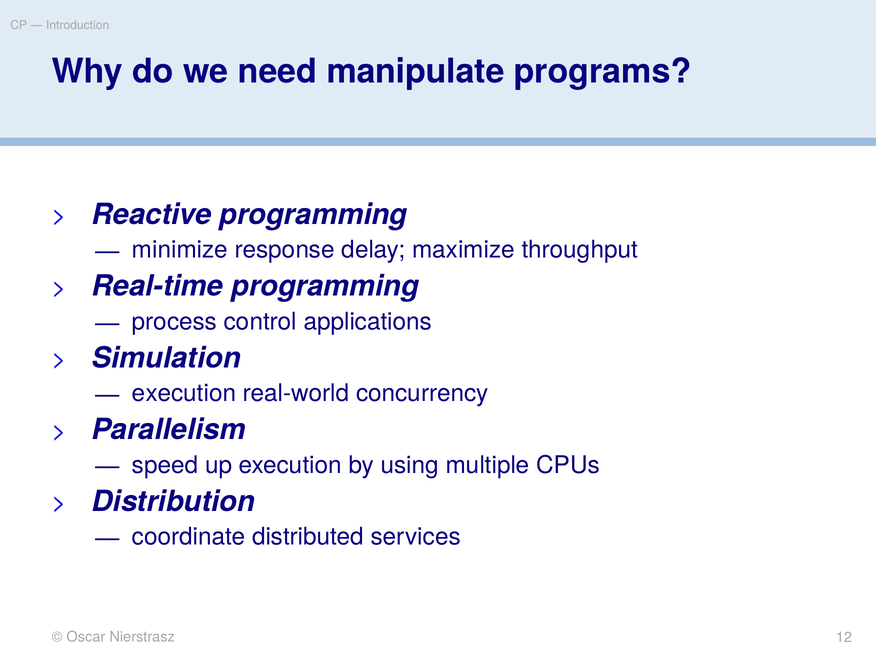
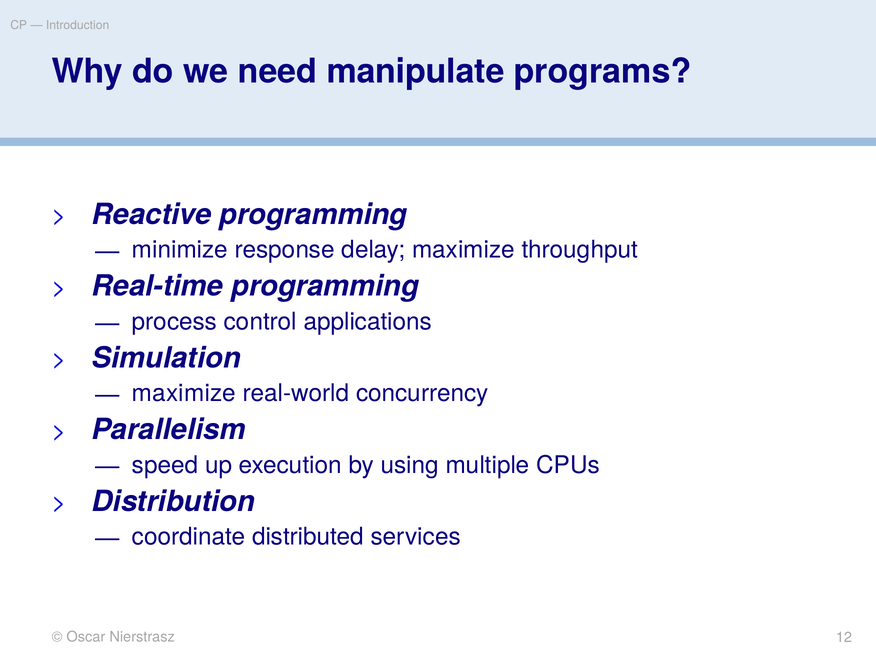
execution at (184, 393): execution -> maximize
